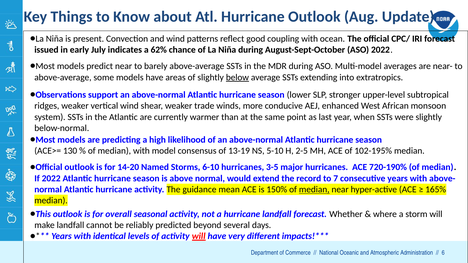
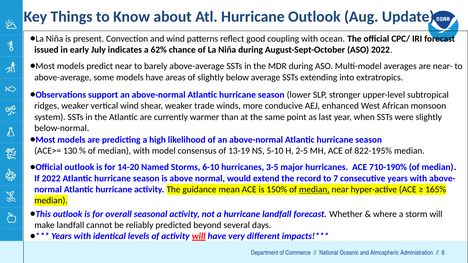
below underline: present -> none
102-195%: 102-195% -> 822-195%
720-190%: 720-190% -> 710-190%
